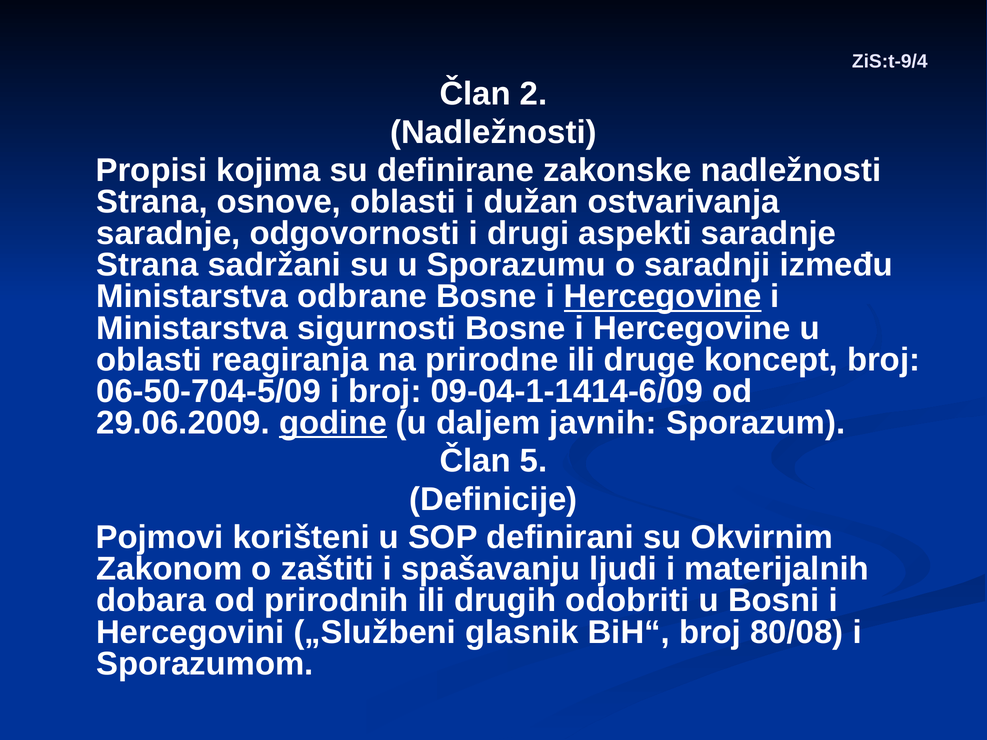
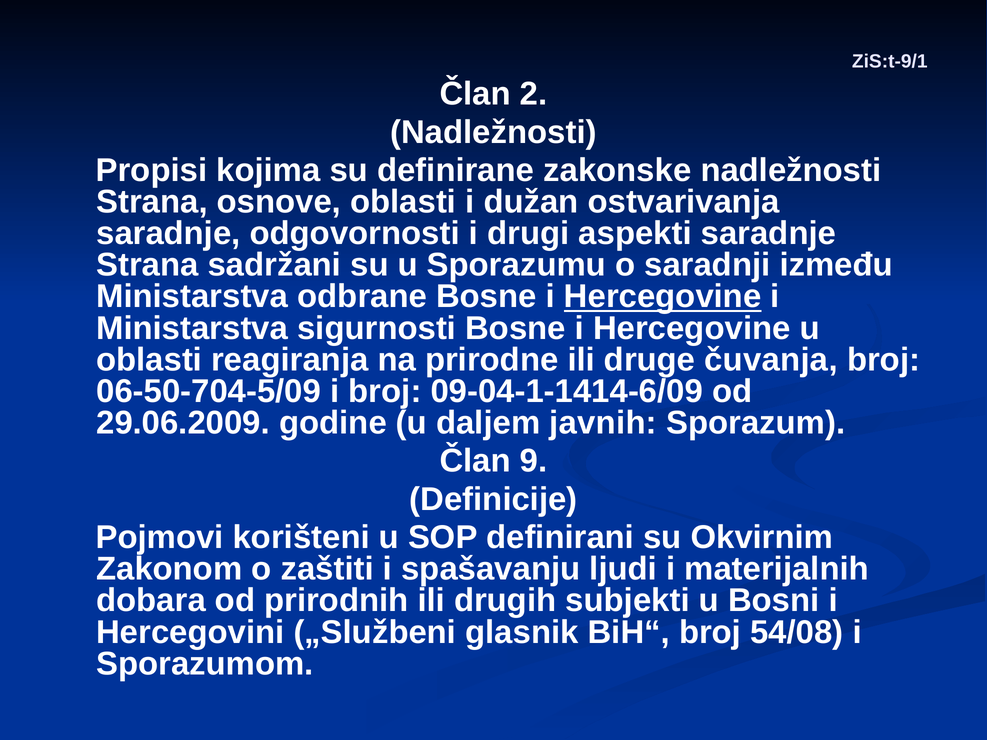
ZiS:t-9/4: ZiS:t-9/4 -> ZiS:t-9/1
koncept: koncept -> čuvanja
godine underline: present -> none
5: 5 -> 9
odobriti: odobriti -> subjekti
80/08: 80/08 -> 54/08
